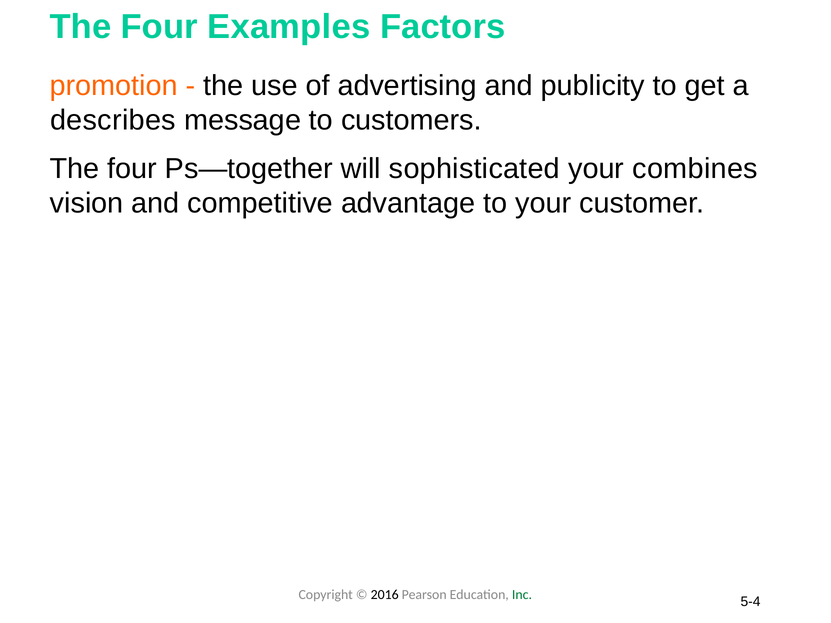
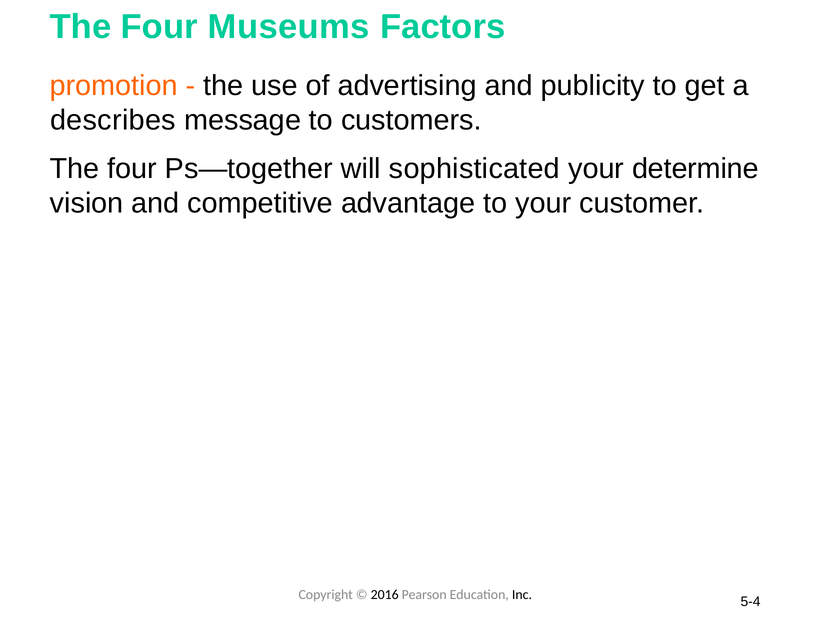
Examples: Examples -> Museums
combines: combines -> determine
Inc colour: green -> black
